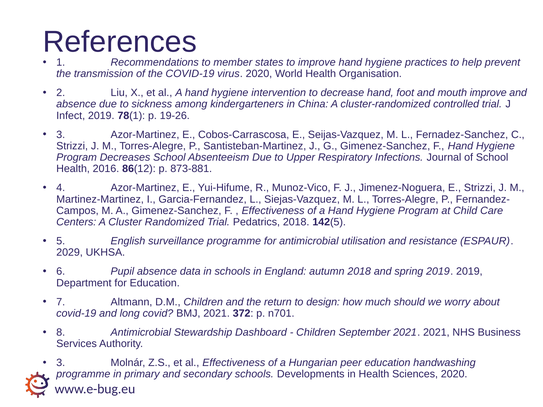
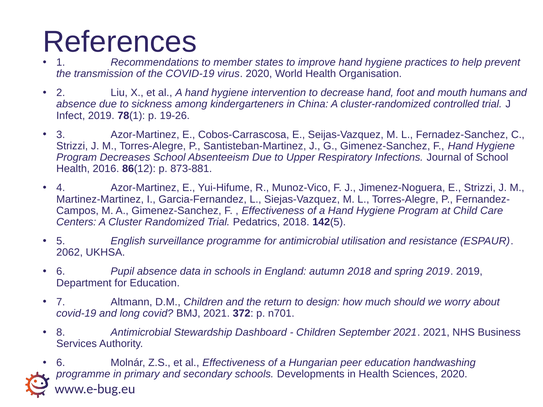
mouth improve: improve -> humans
2029: 2029 -> 2062
3 at (61, 363): 3 -> 6
